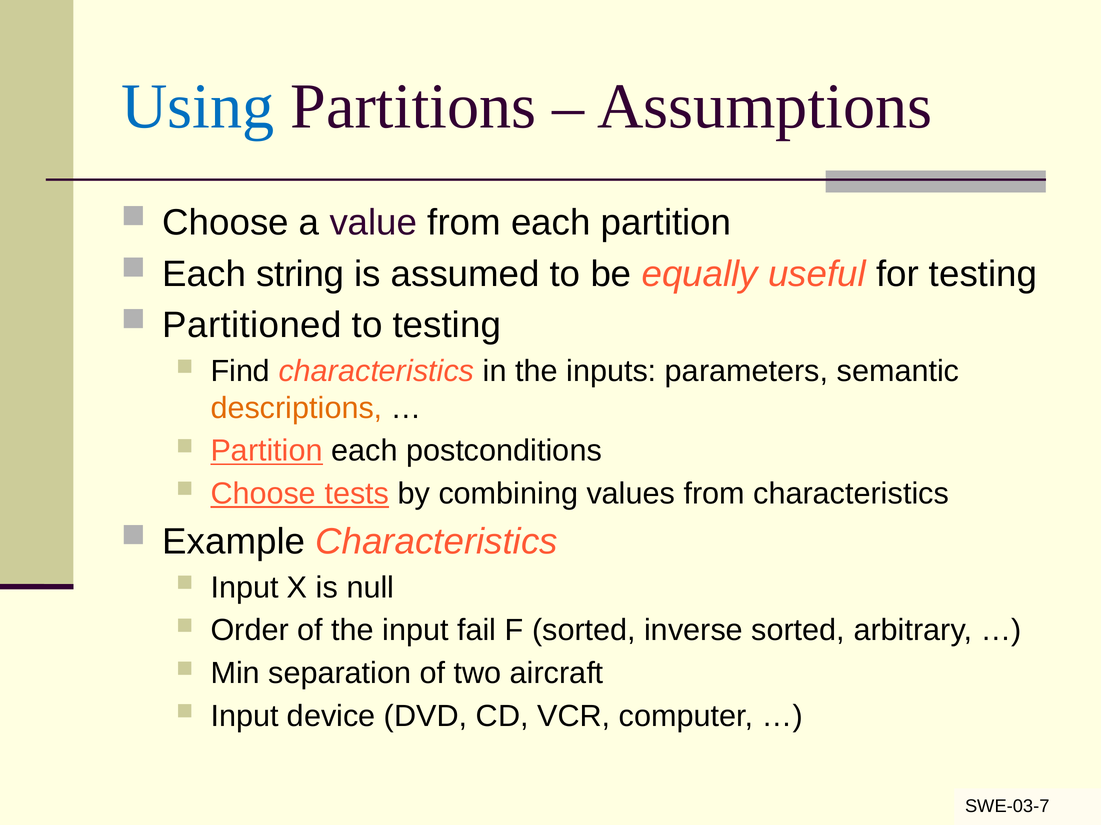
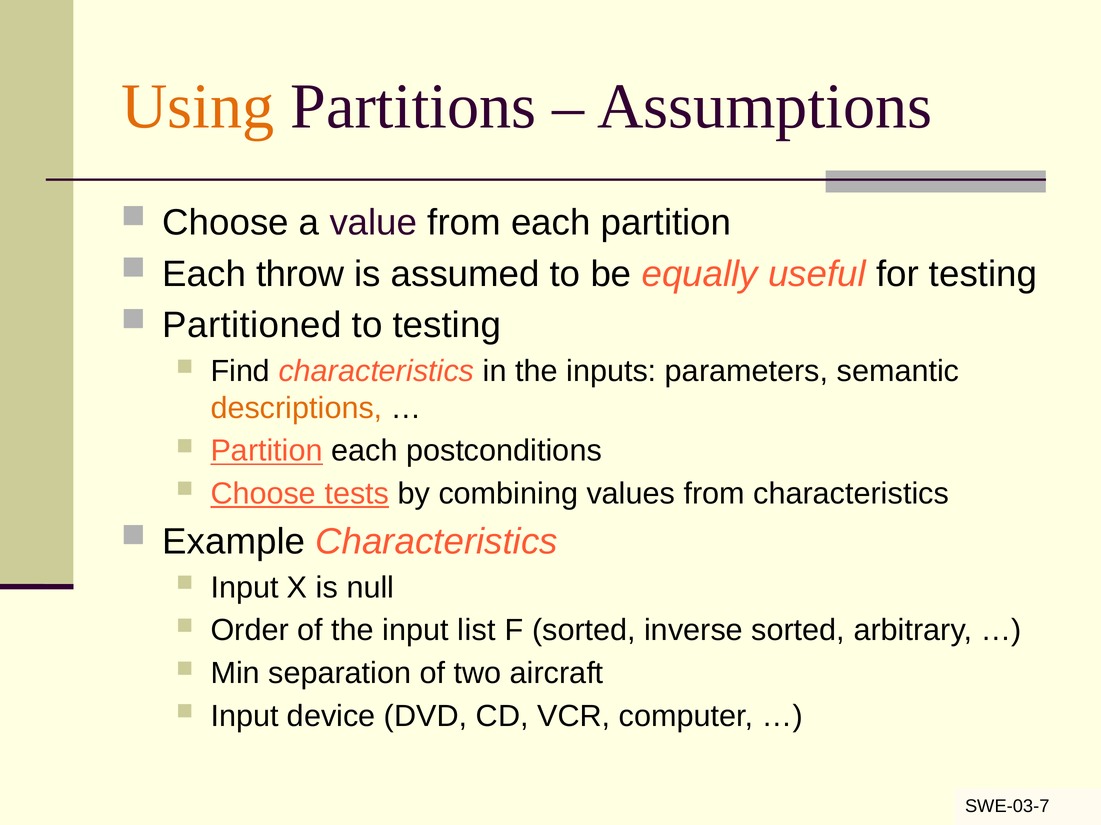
Using colour: blue -> orange
string: string -> throw
fail: fail -> list
